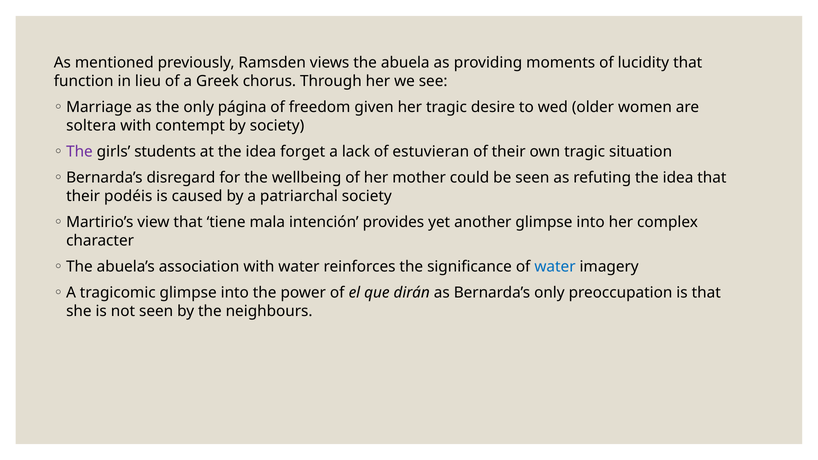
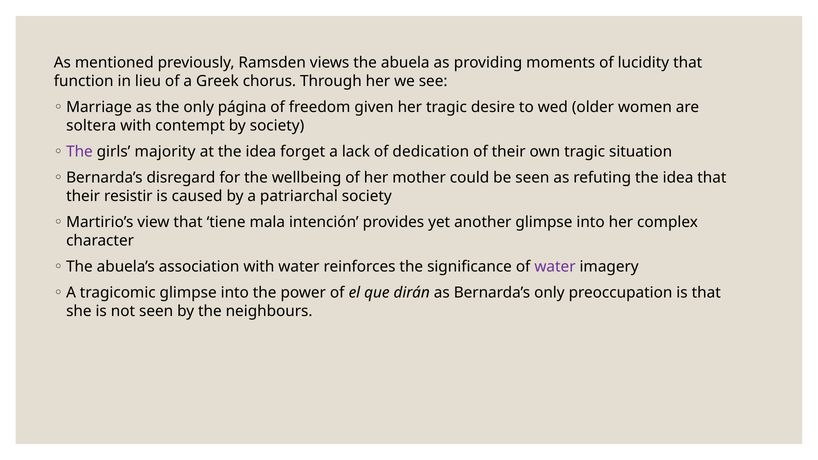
students: students -> majority
estuvieran: estuvieran -> dedication
podéis: podéis -> resistir
water at (555, 267) colour: blue -> purple
